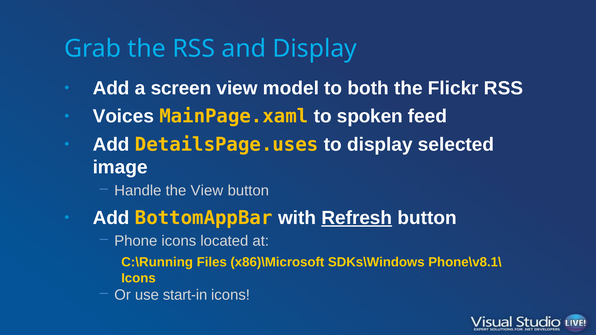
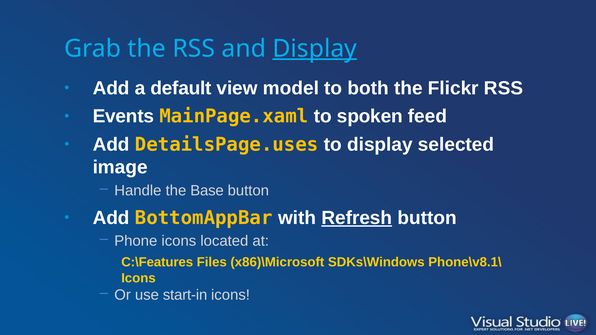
Display at (315, 49) underline: none -> present
screen: screen -> default
Voices: Voices -> Events
the View: View -> Base
C:\Running: C:\Running -> C:\Features
